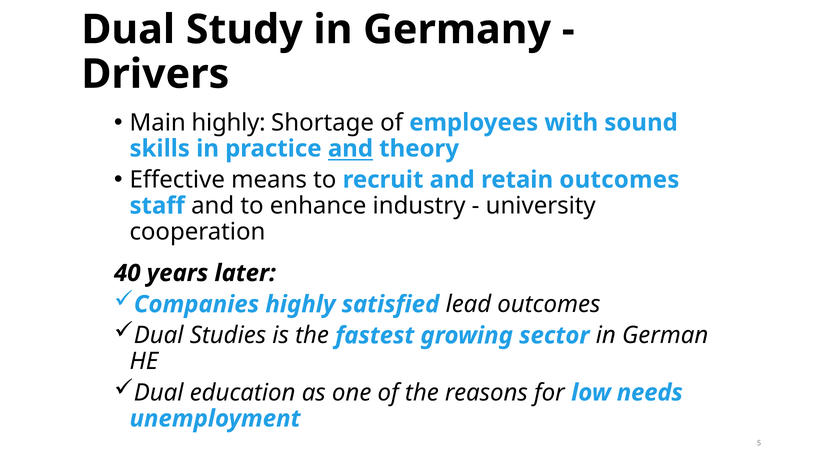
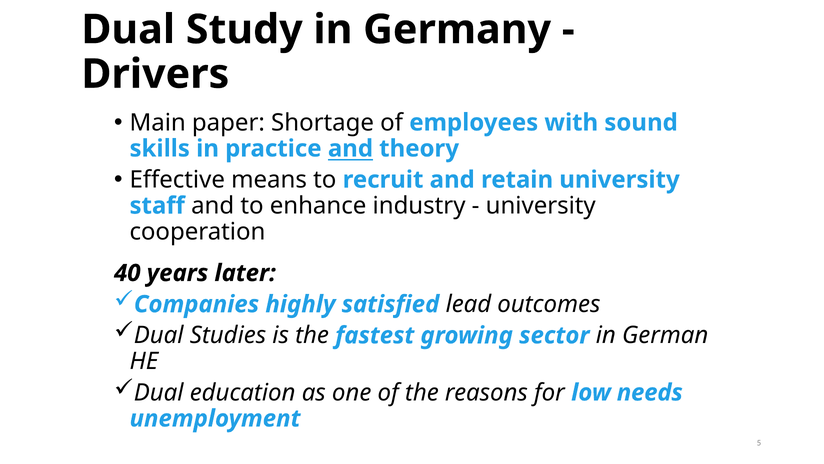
Main highly: highly -> paper
retain outcomes: outcomes -> university
